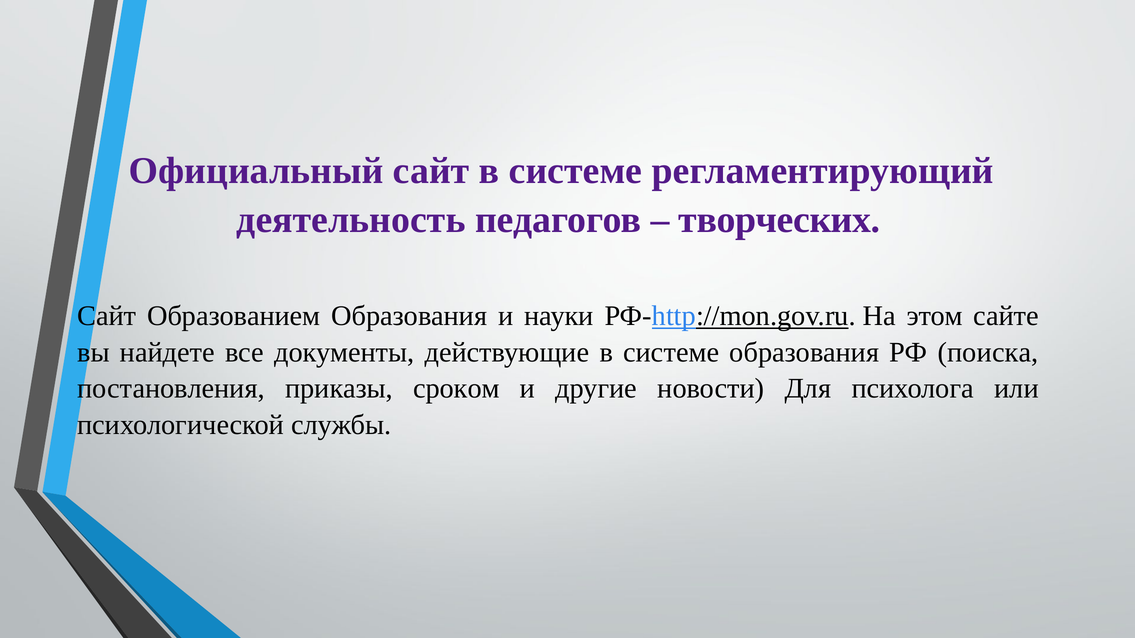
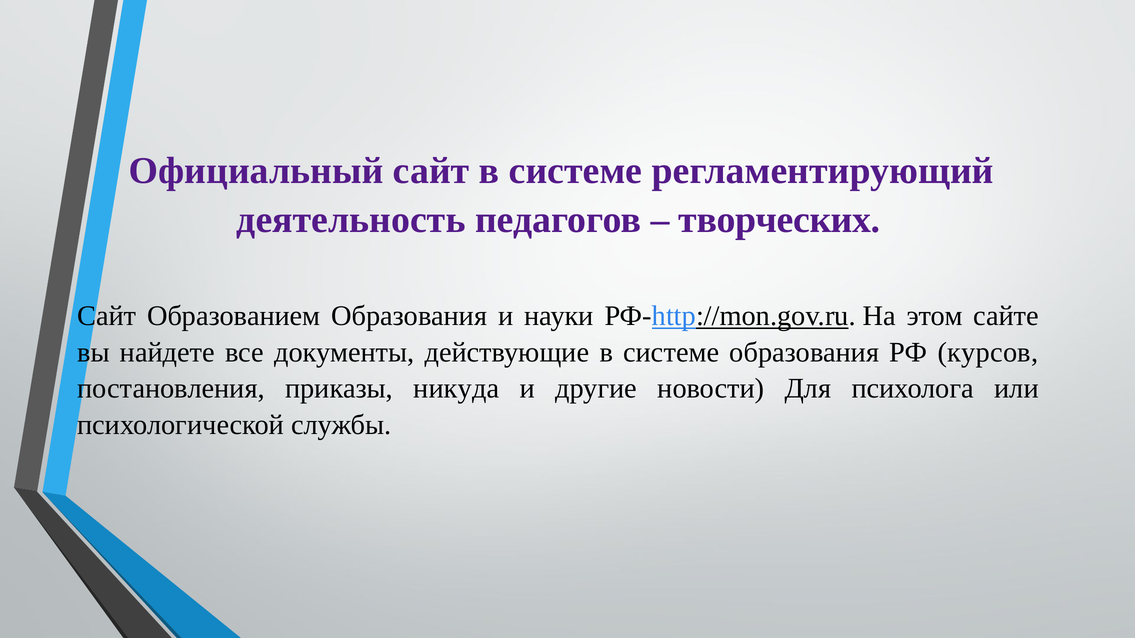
поиска: поиска -> курсов
сроком: сроком -> никуда
